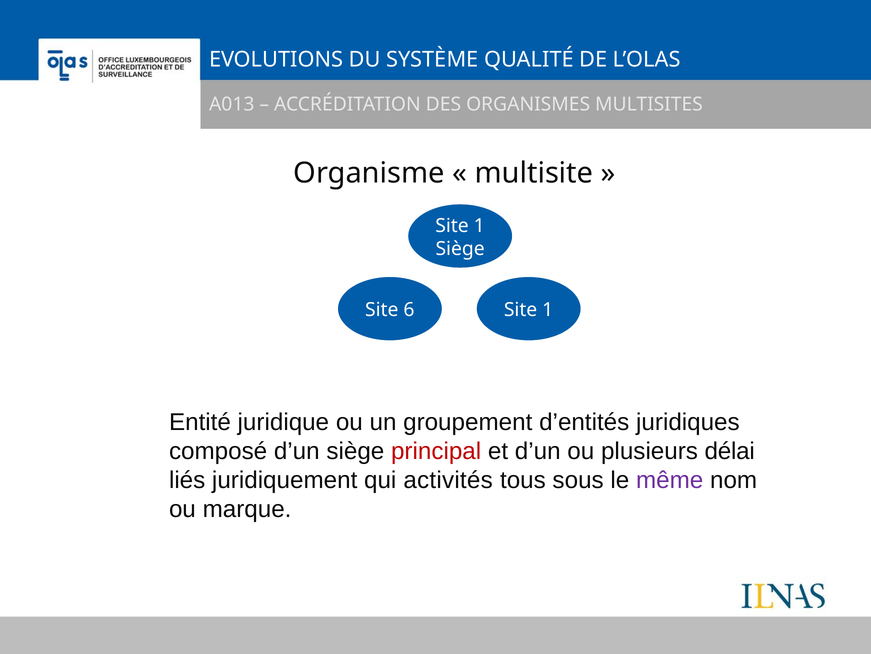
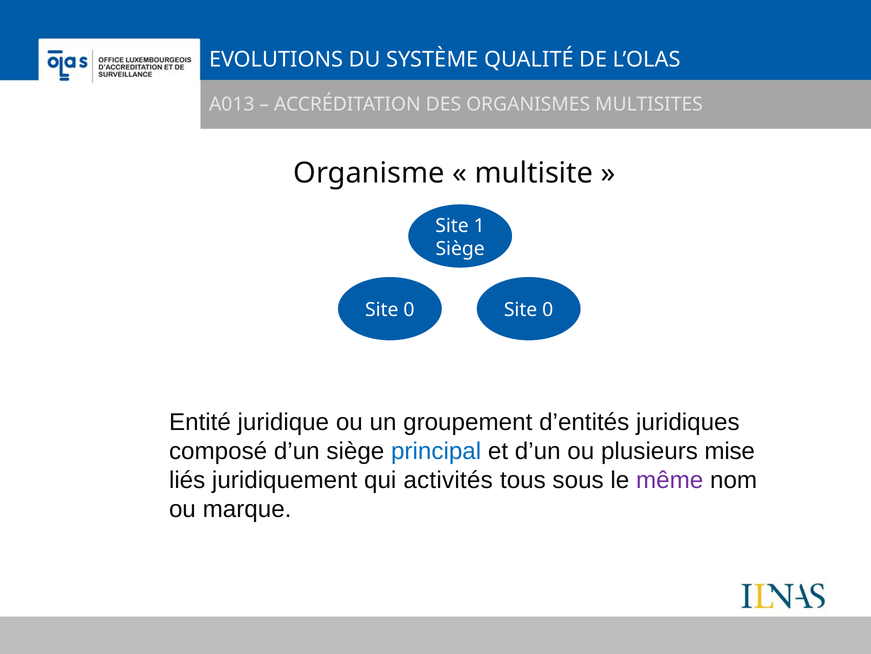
6 at (409, 310): 6 -> 0
1 at (548, 310): 1 -> 0
principal colour: red -> blue
délai: délai -> mise
